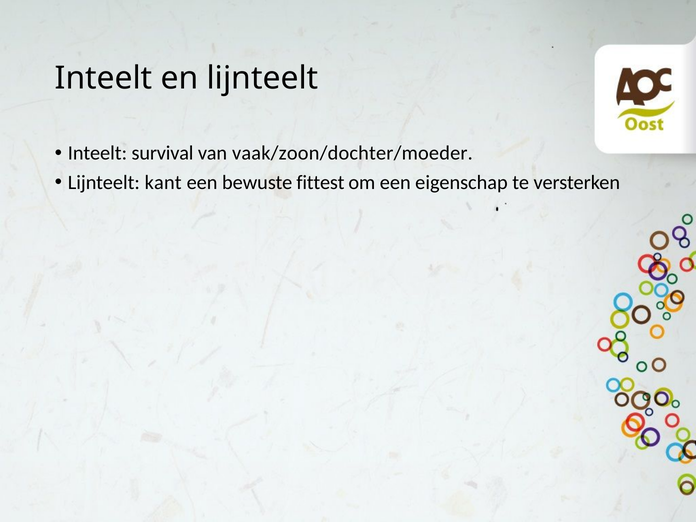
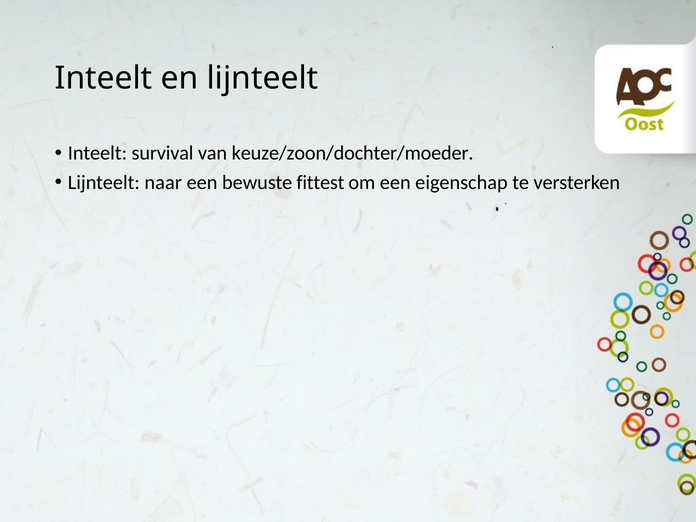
vaak/zoon/dochter/moeder: vaak/zoon/dochter/moeder -> keuze/zoon/dochter/moeder
kant: kant -> naar
